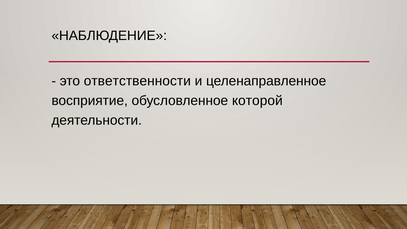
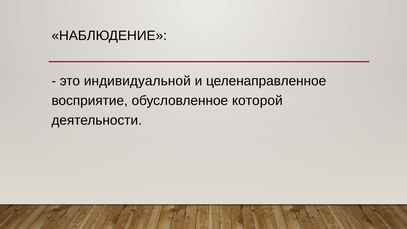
ответственности: ответственности -> индивидуальной
